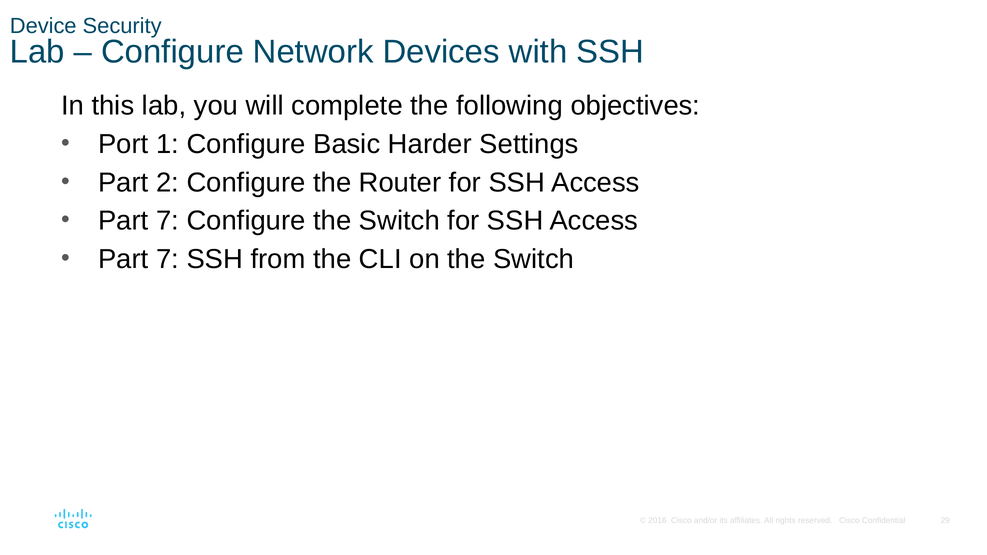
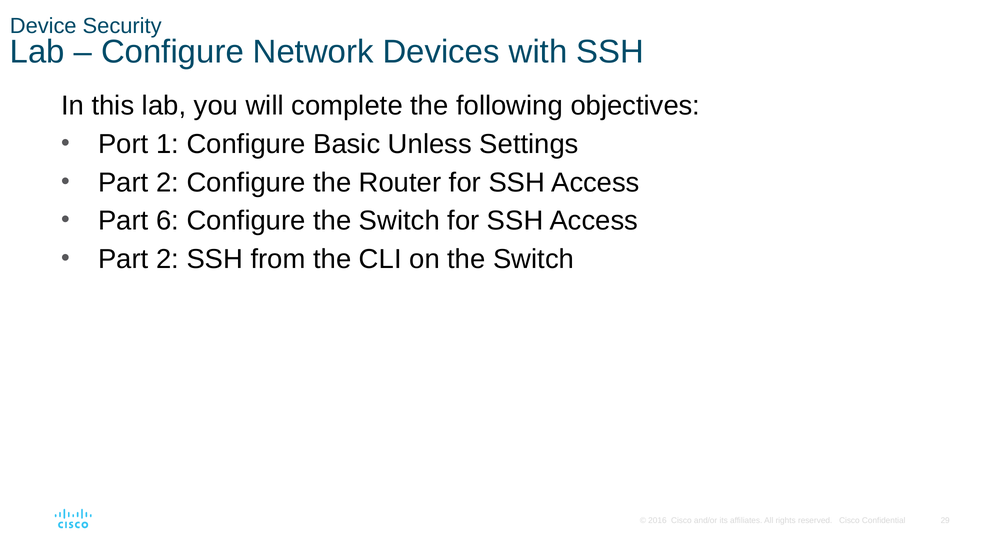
Harder: Harder -> Unless
7 at (167, 221): 7 -> 6
7 at (167, 259): 7 -> 2
